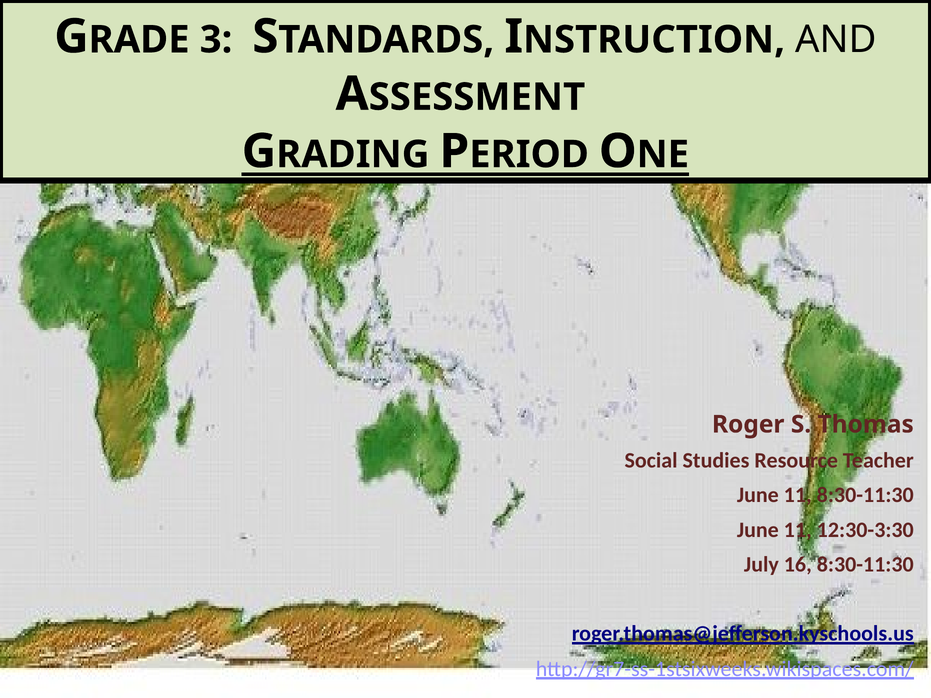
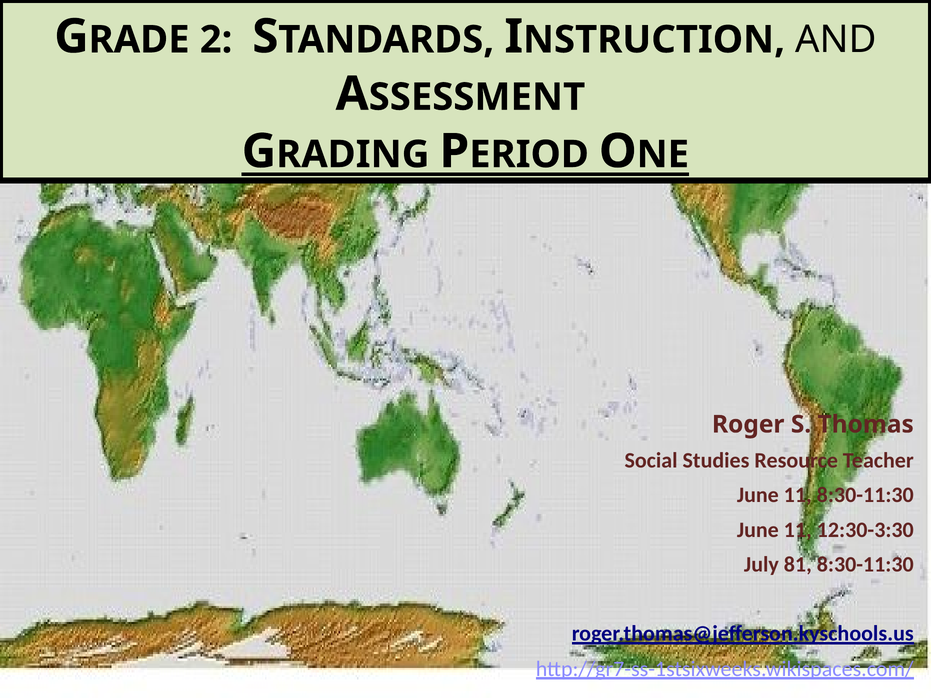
3: 3 -> 2
16: 16 -> 81
